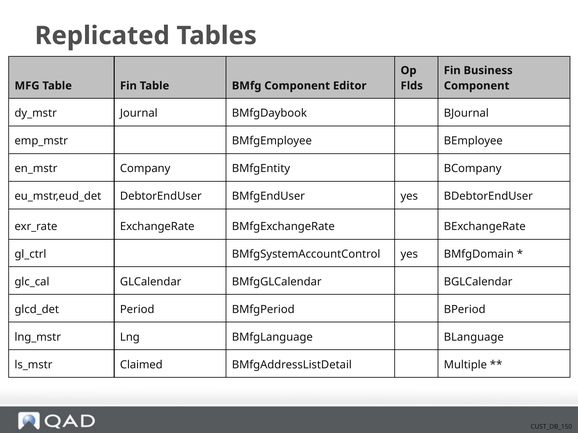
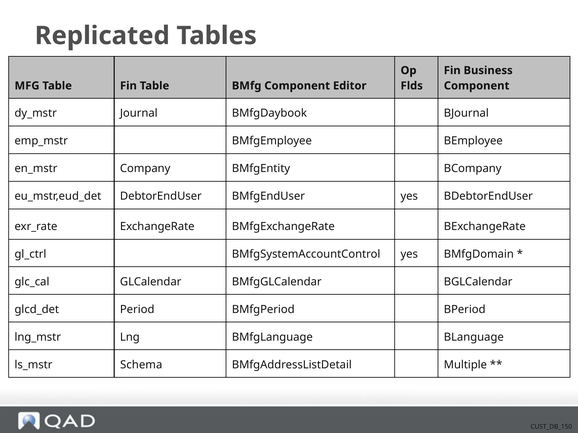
Claimed: Claimed -> Schema
